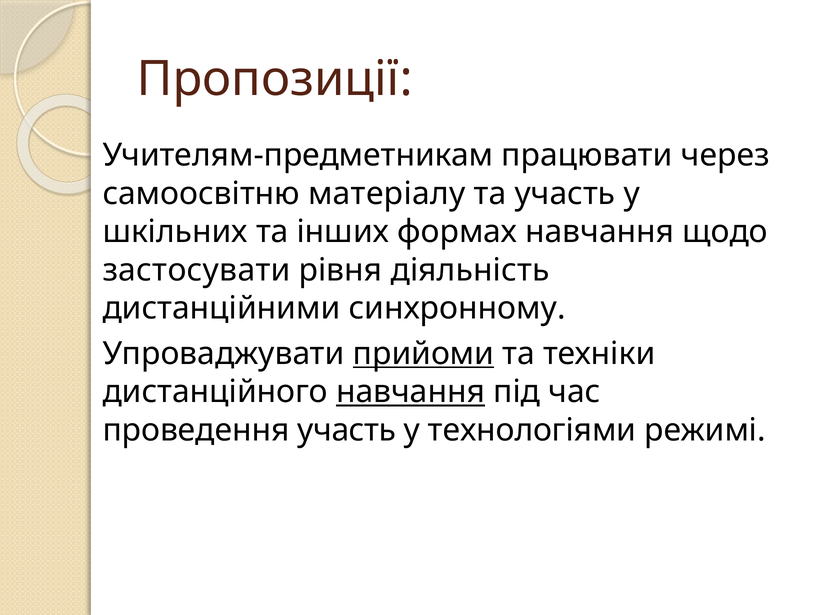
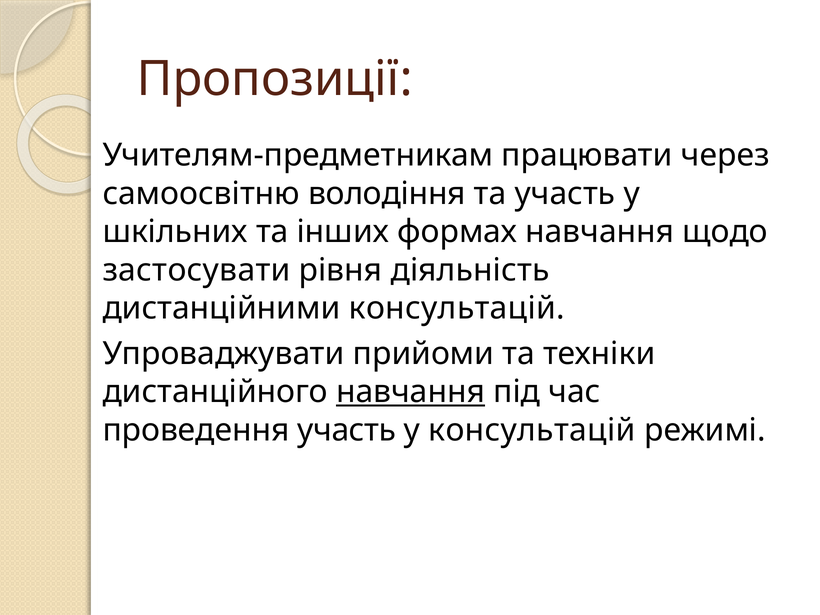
матеріалу: матеріалу -> володіння
дистанційними синхронному: синхронному -> консультацій
прийоми underline: present -> none
у технологіями: технологіями -> консультацій
